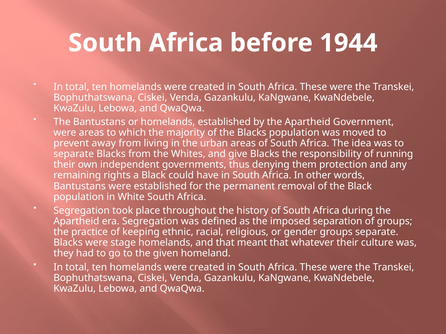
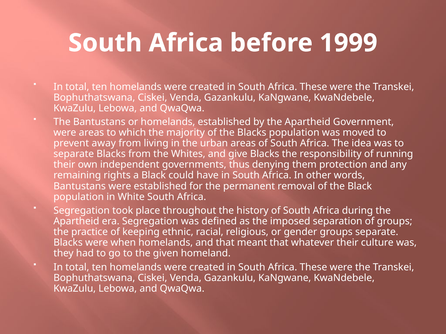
1944: 1944 -> 1999
stage: stage -> when
